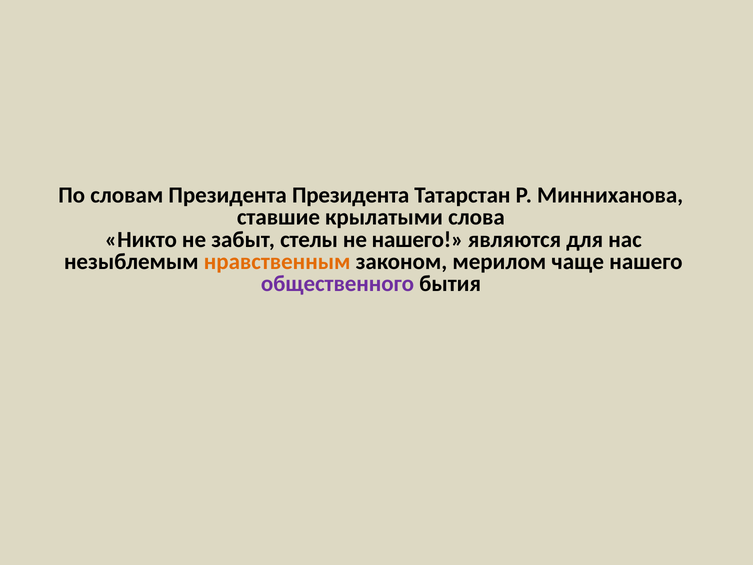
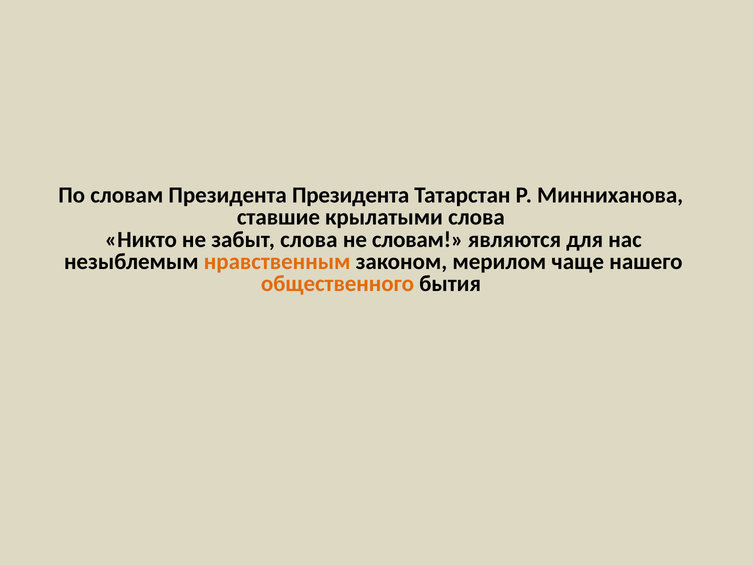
забыт стелы: стелы -> слова
не нашего: нашего -> словам
общественного colour: purple -> orange
